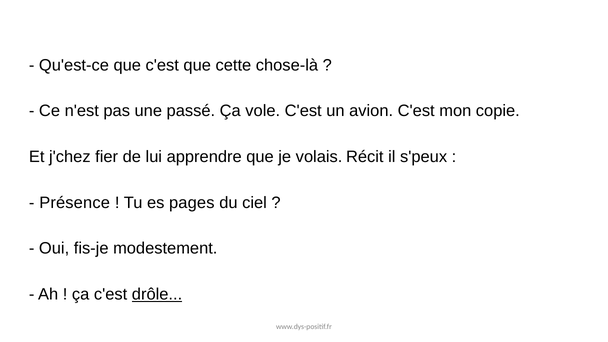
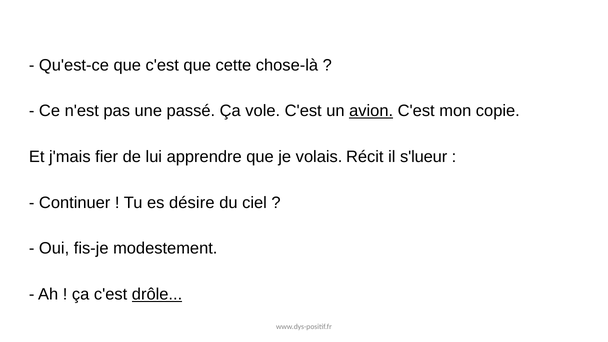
avion underline: none -> present
j'chez: j'chez -> j'mais
s'peux: s'peux -> s'lueur
Présence: Présence -> Continuer
pages: pages -> désire
